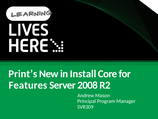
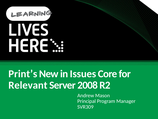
Install: Install -> Issues
Features: Features -> Relevant
